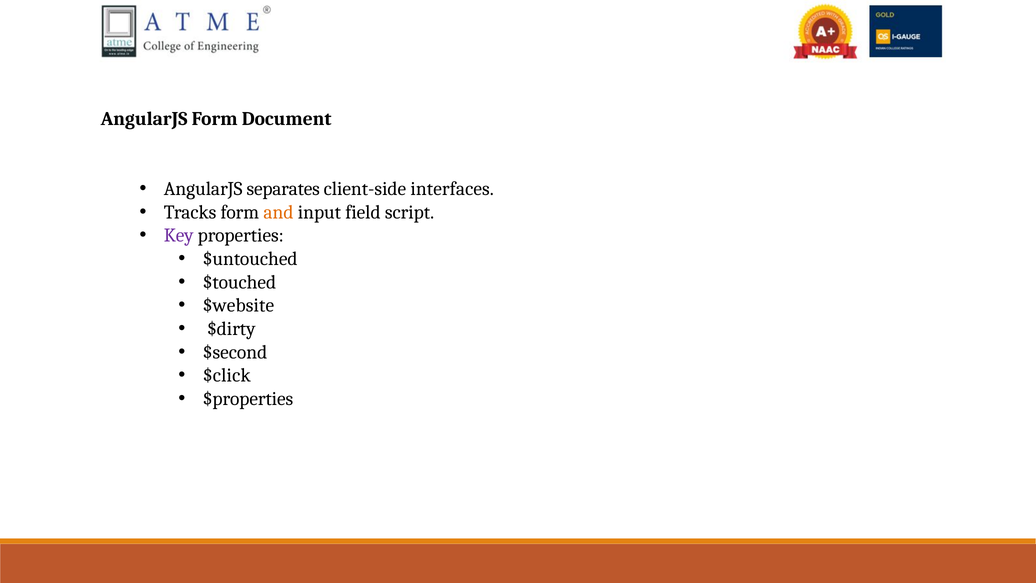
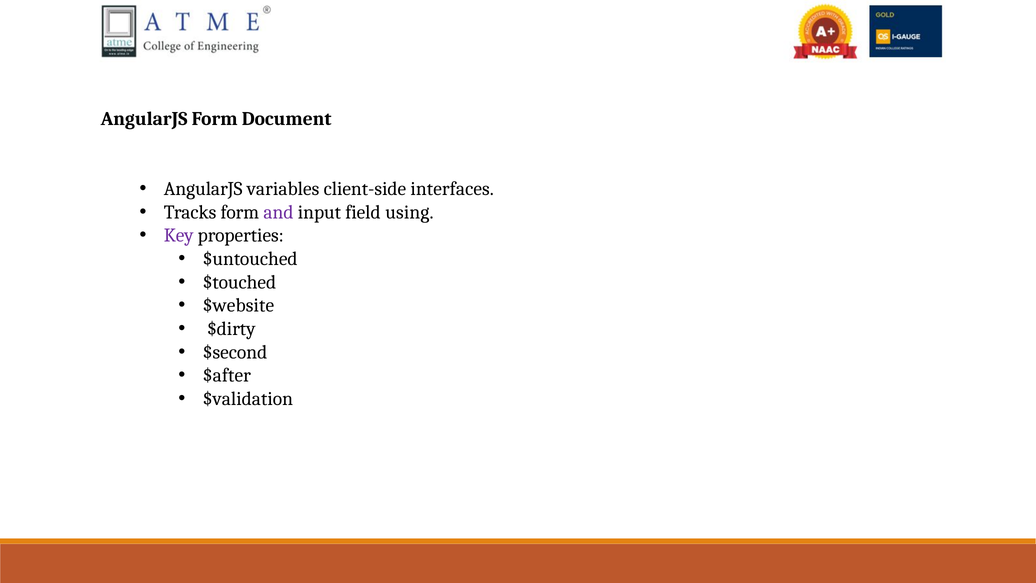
separates: separates -> variables
and colour: orange -> purple
script: script -> using
$click: $click -> $after
$properties: $properties -> $validation
